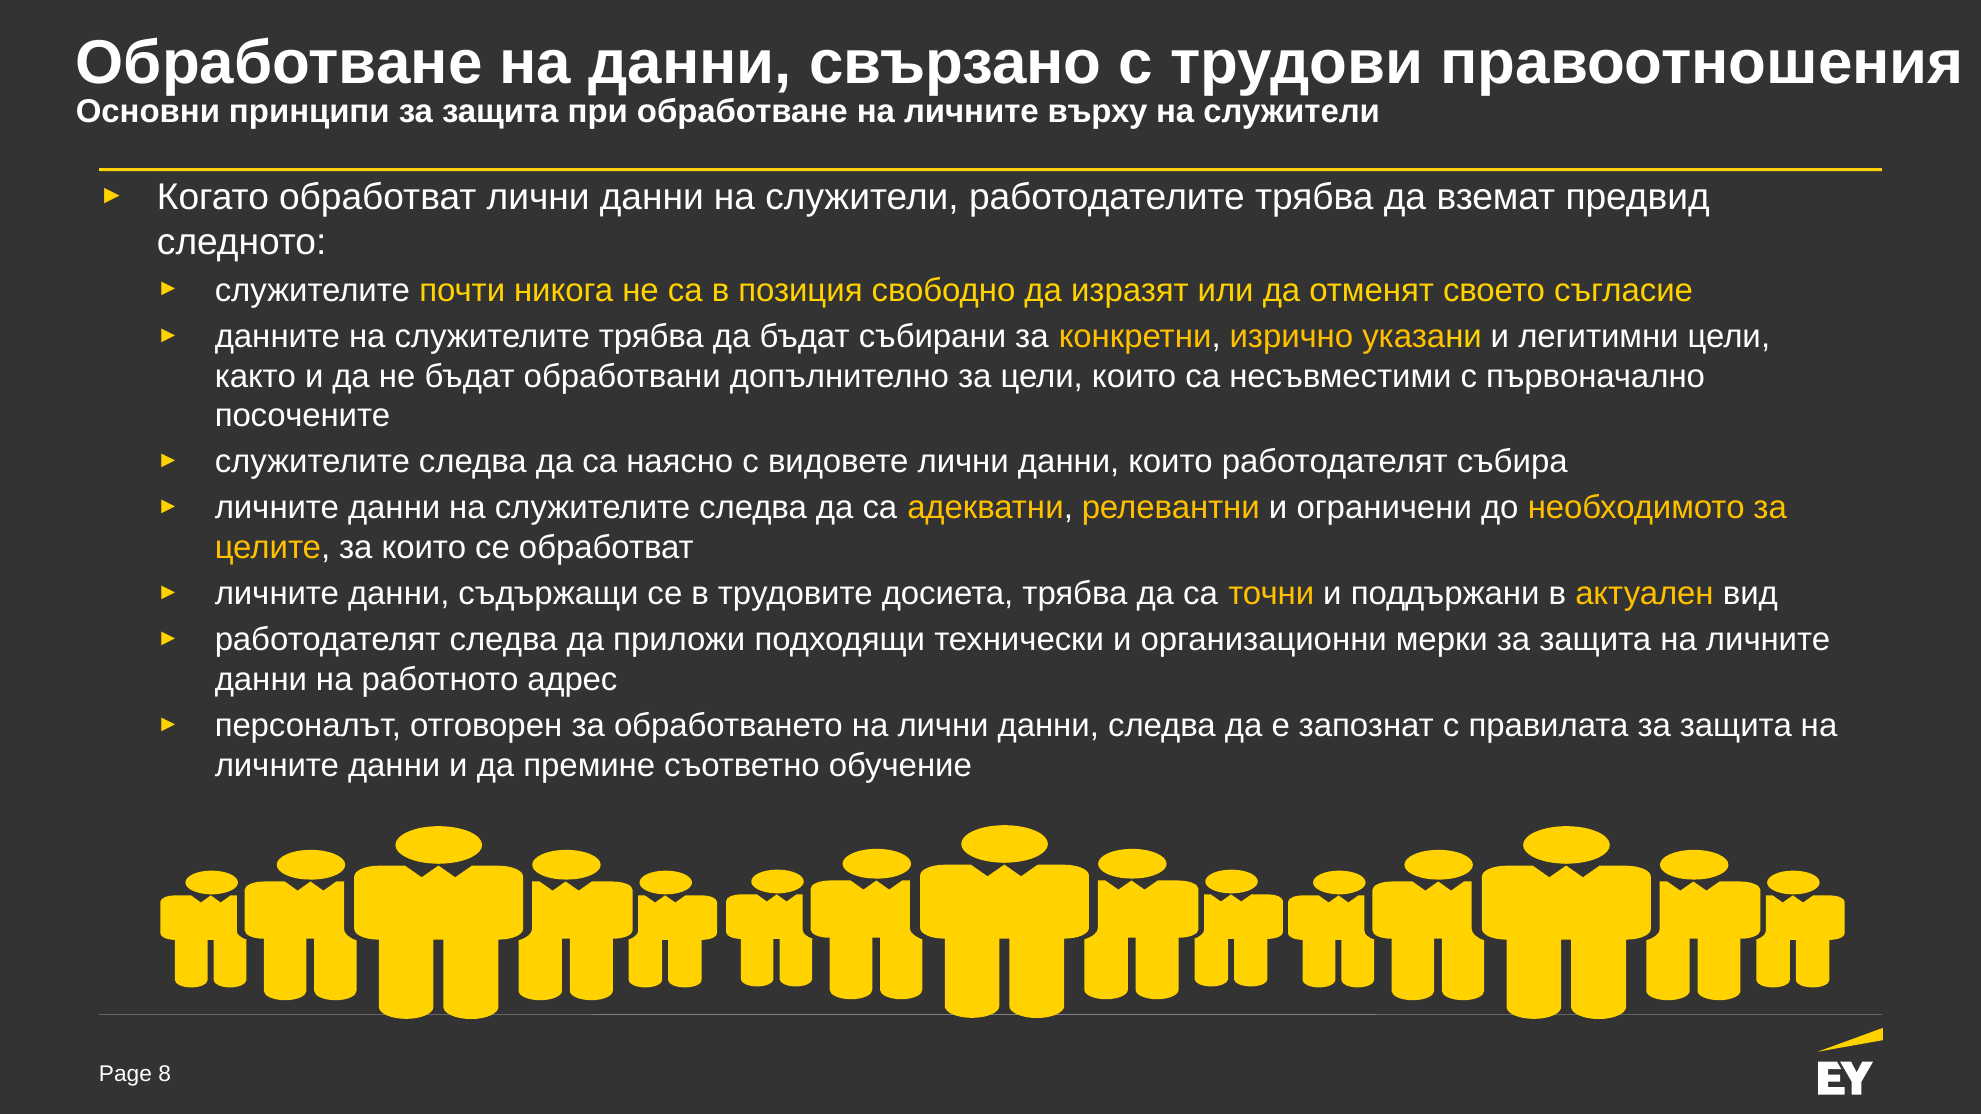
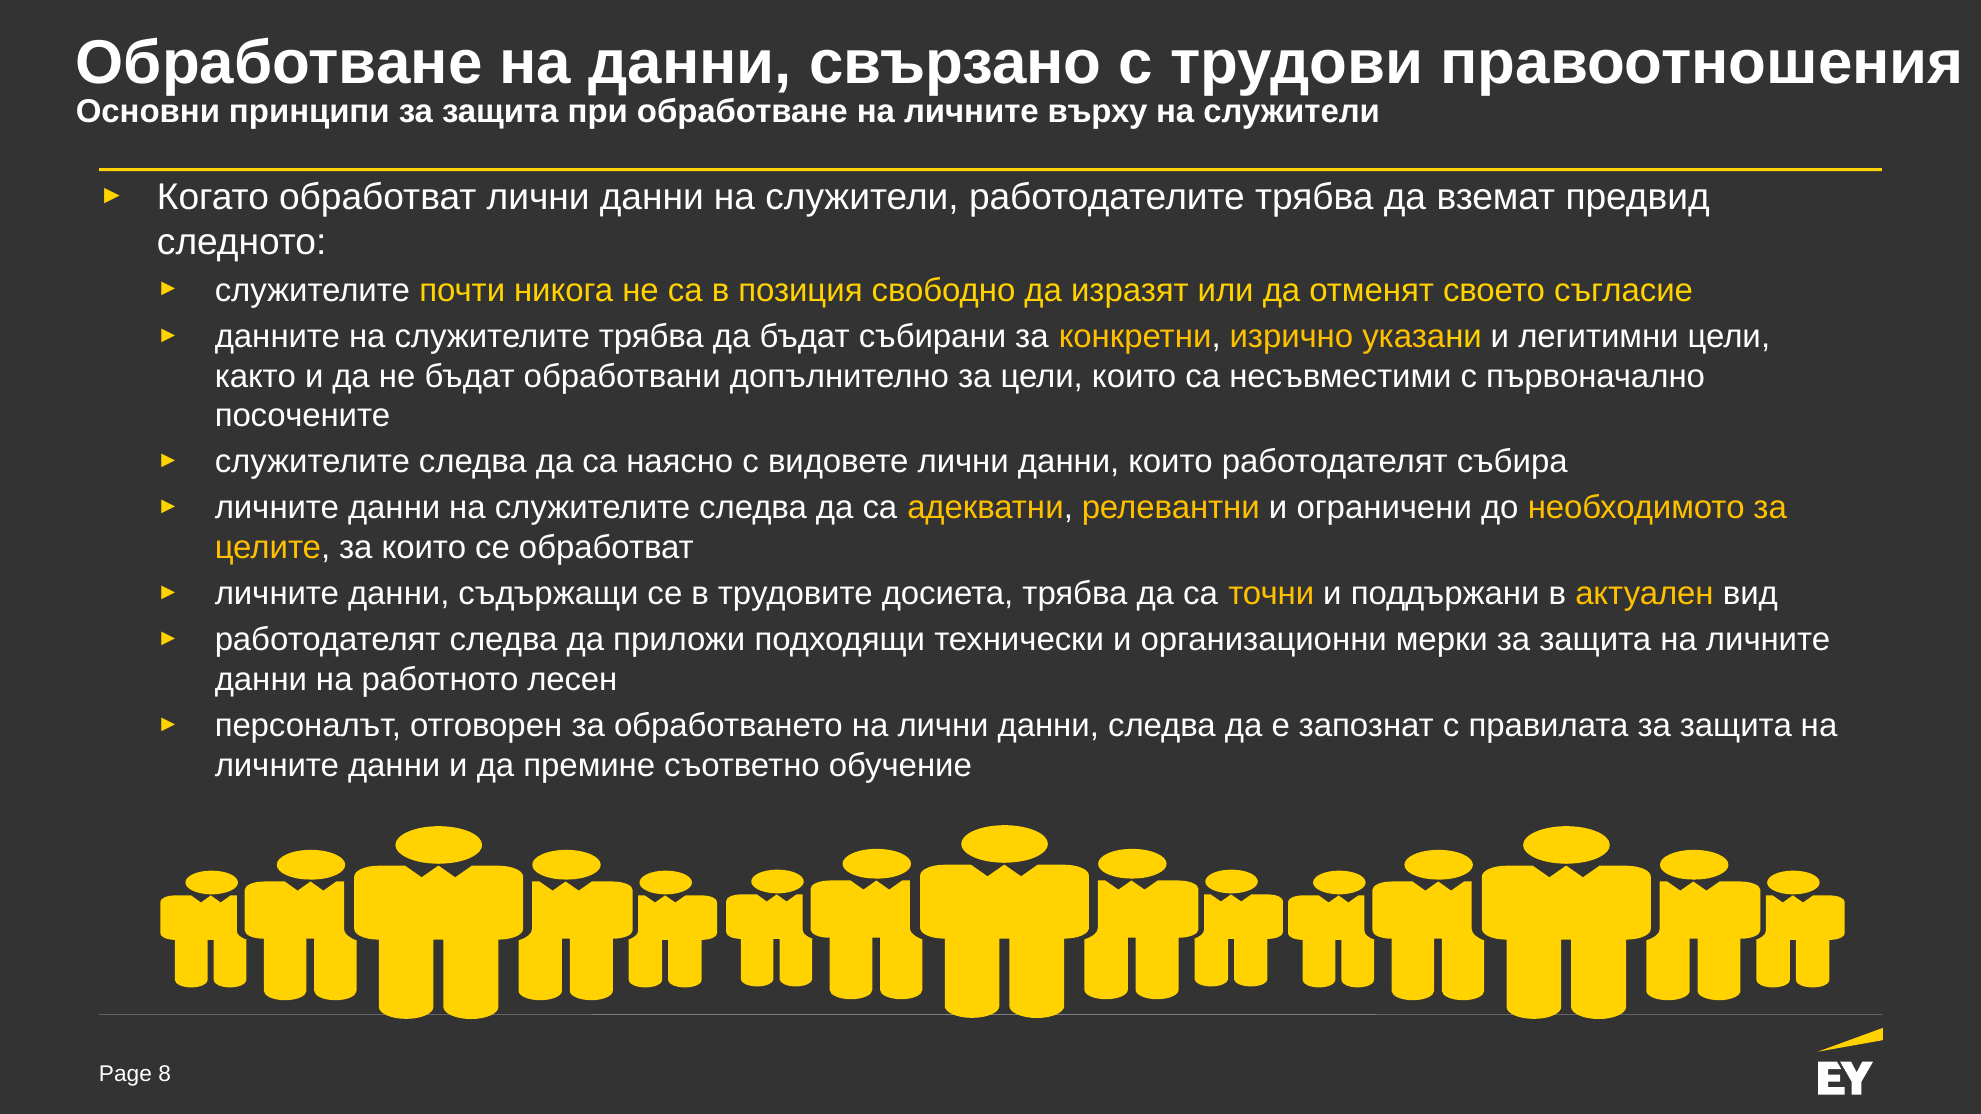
адрес: адрес -> лесен
